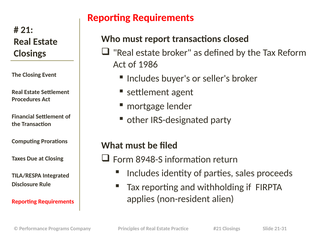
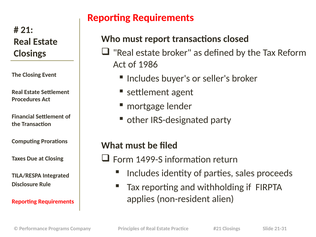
8948-S: 8948-S -> 1499-S
